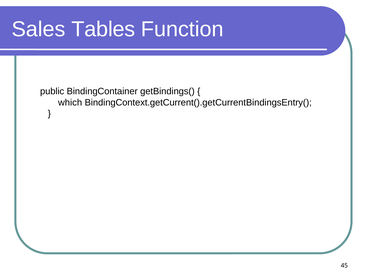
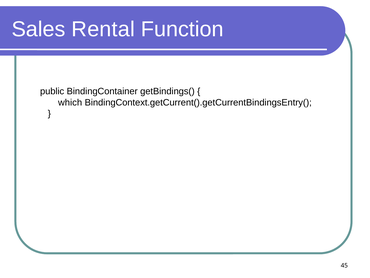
Tables: Tables -> Rental
